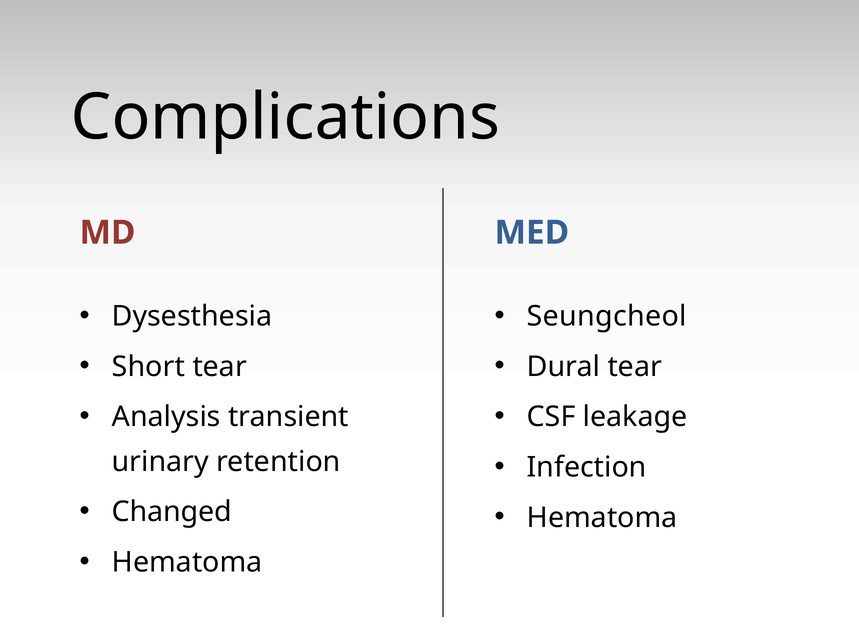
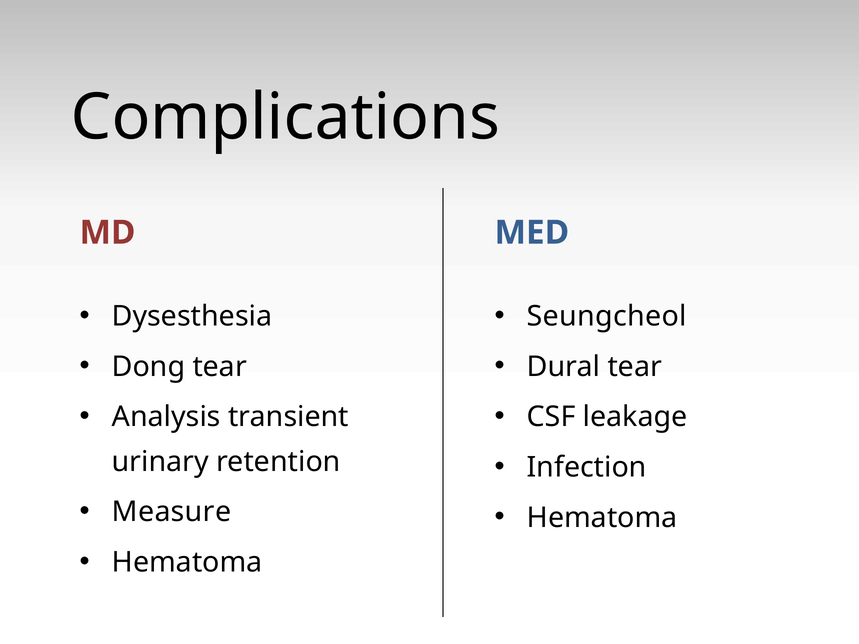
Short: Short -> Dong
Changed: Changed -> Measure
